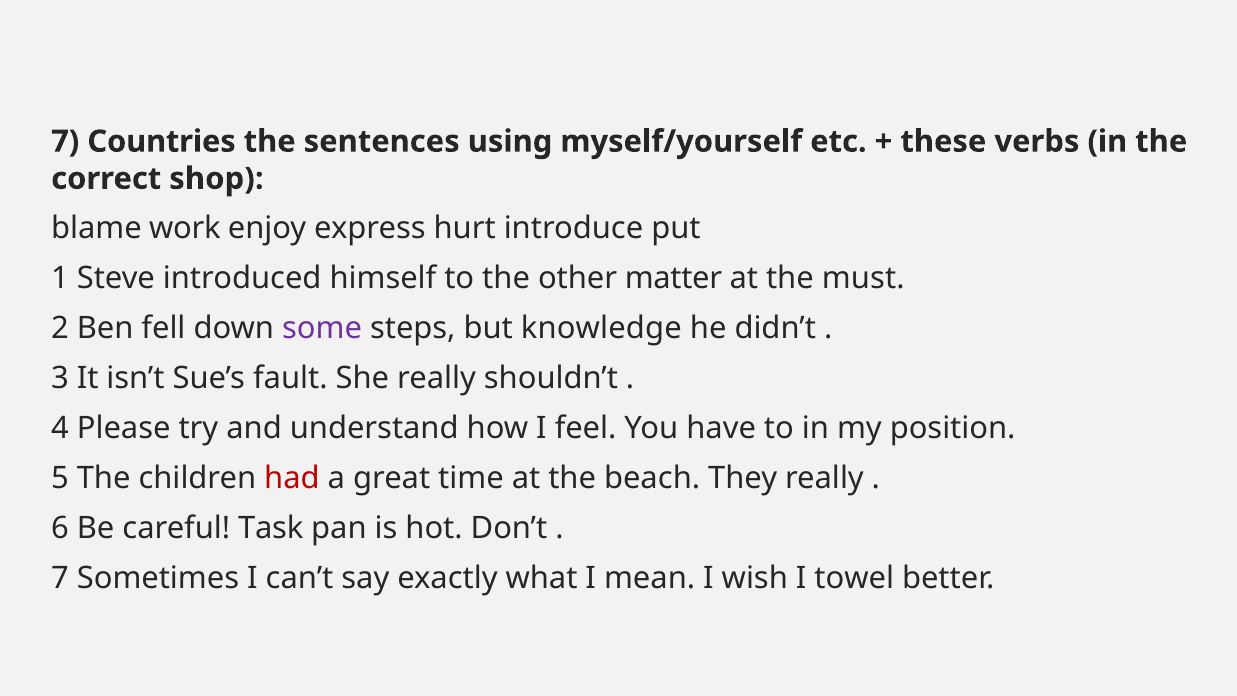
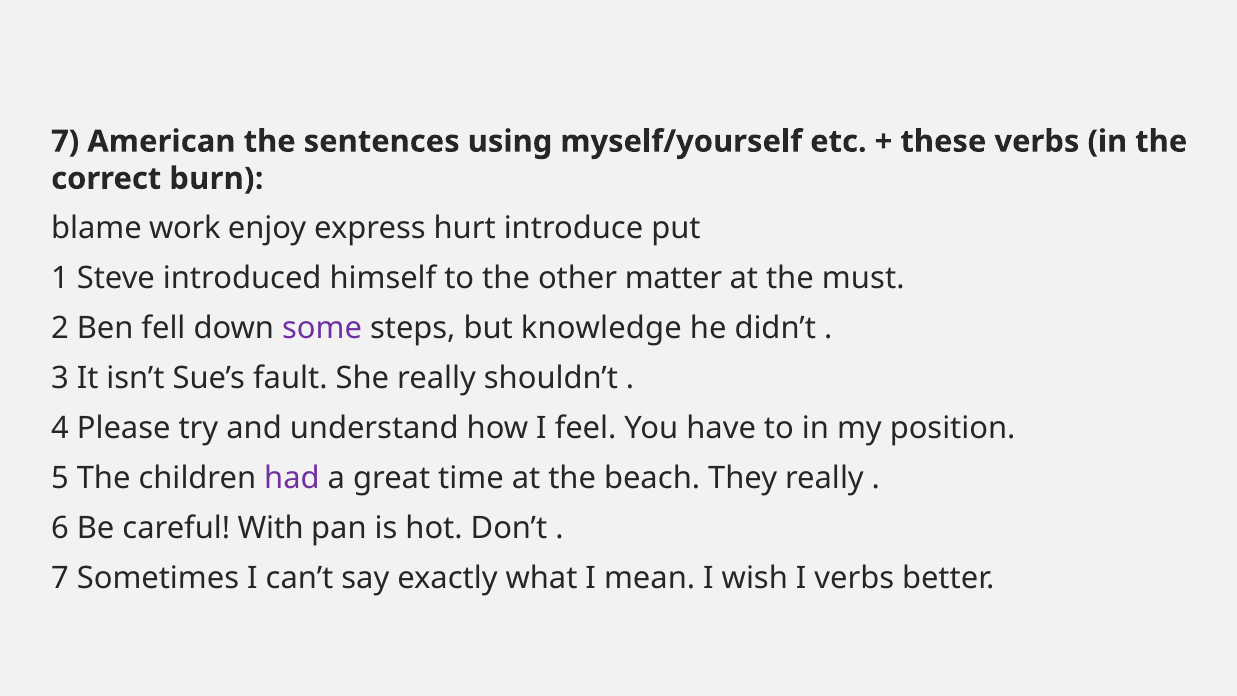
Countries: Countries -> American
shop: shop -> burn
had colour: red -> purple
Task: Task -> With
I towel: towel -> verbs
